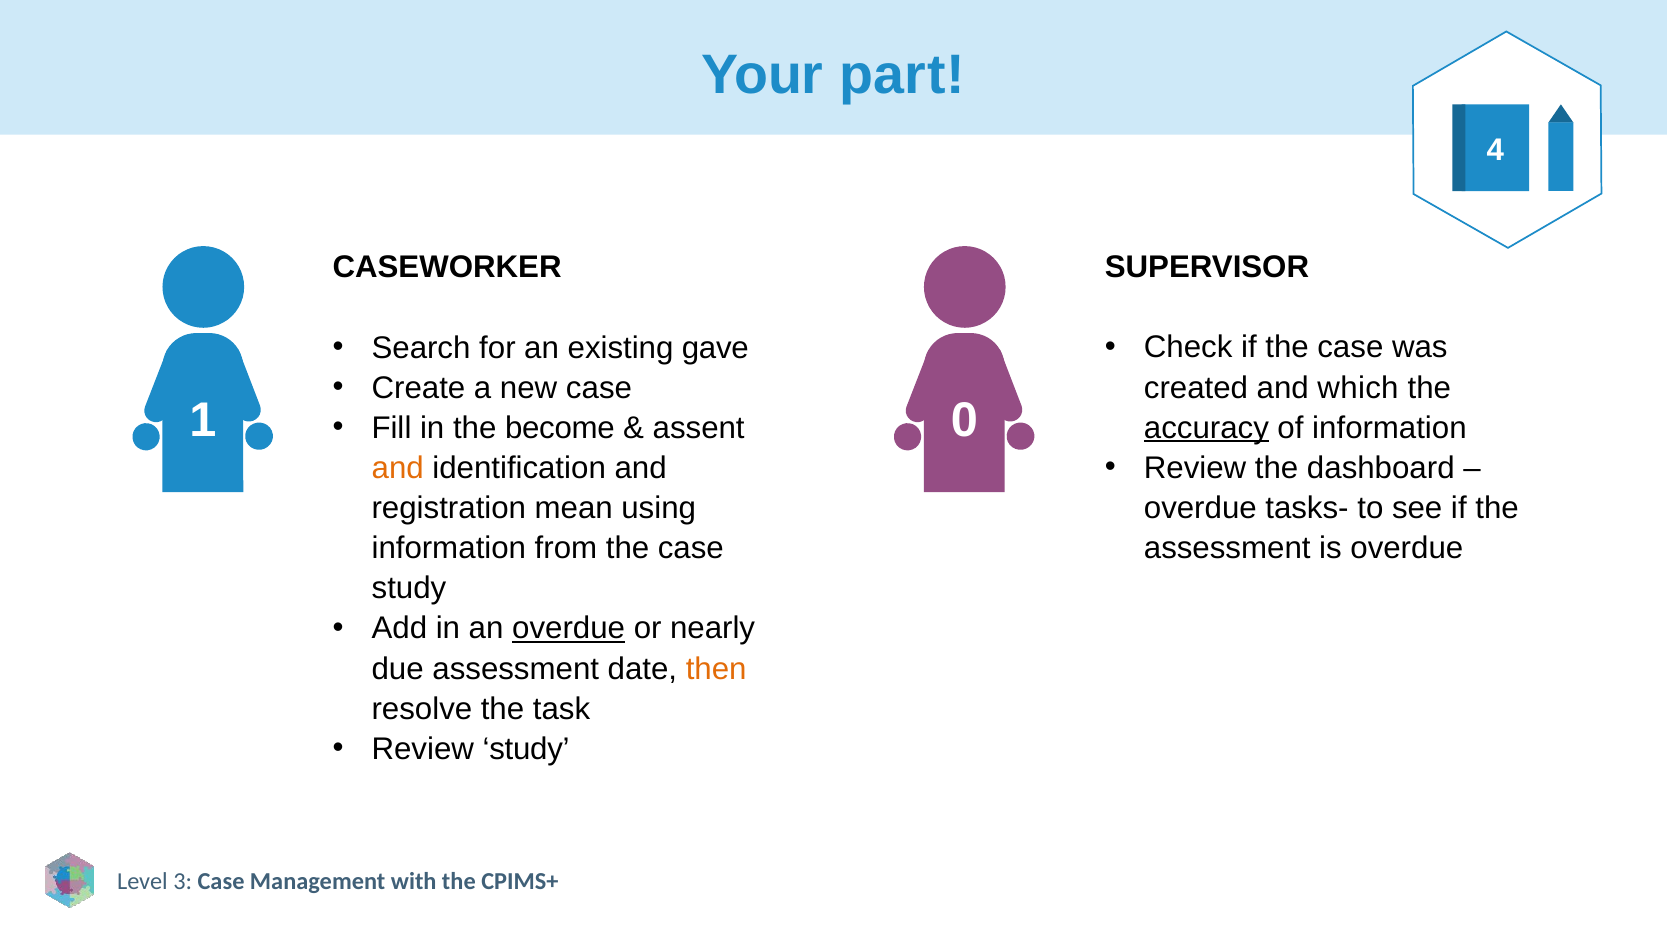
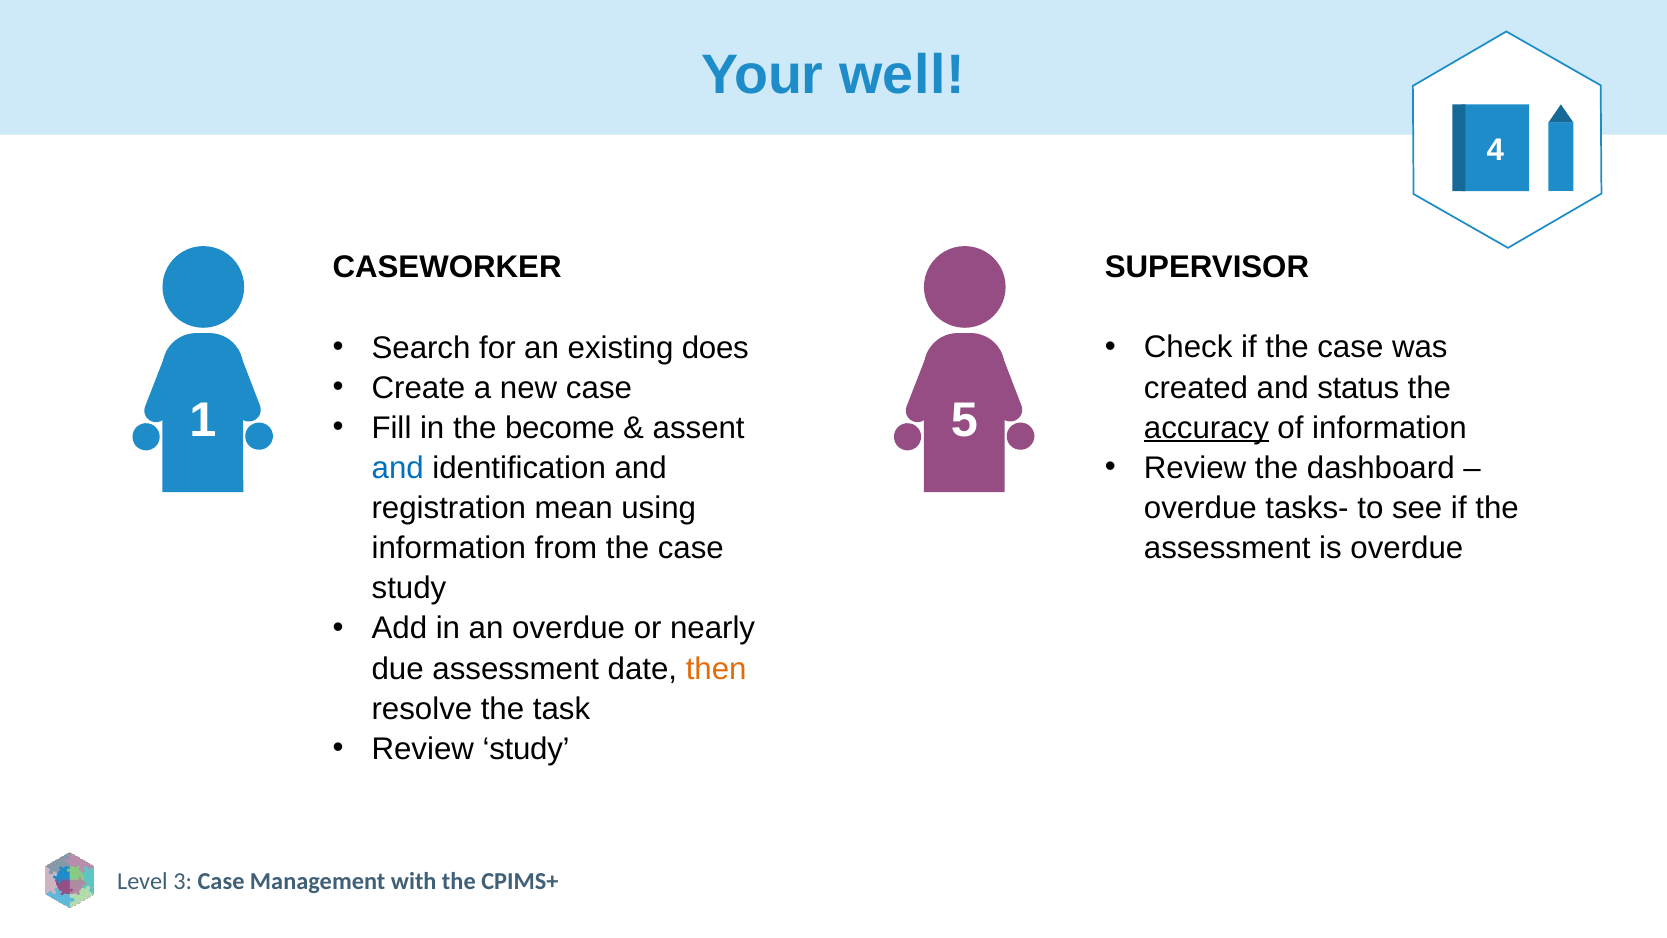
part: part -> well
gave: gave -> does
which: which -> status
0: 0 -> 5
and at (398, 468) colour: orange -> blue
overdue at (569, 628) underline: present -> none
